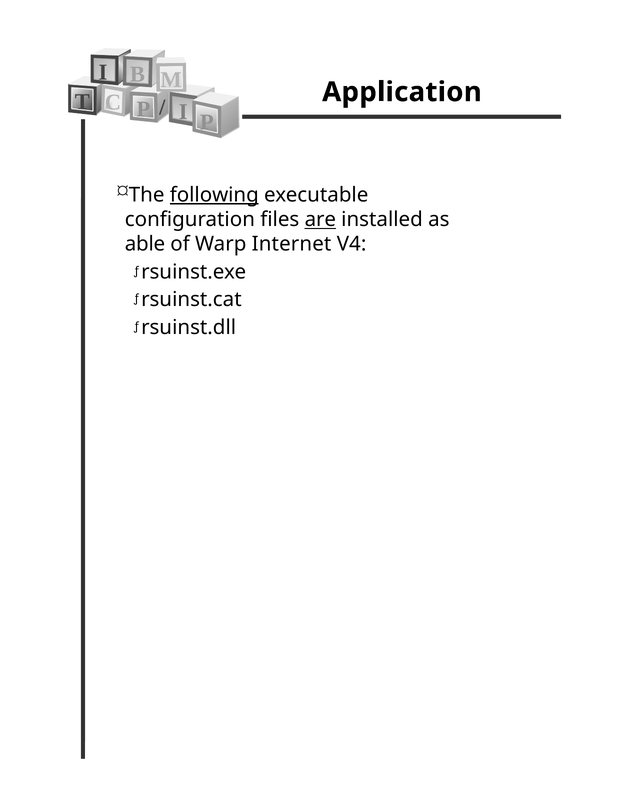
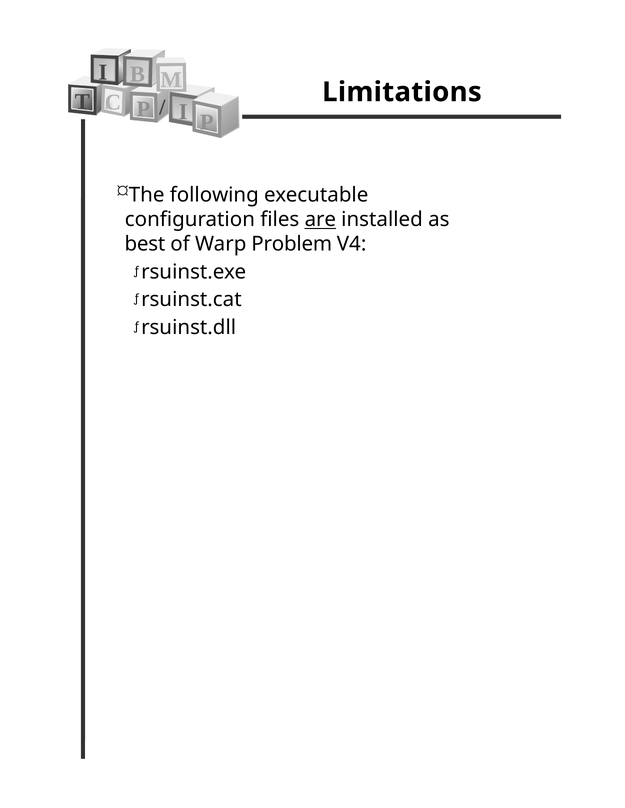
Application: Application -> Limitations
following underline: present -> none
able: able -> best
Internet: Internet -> Problem
